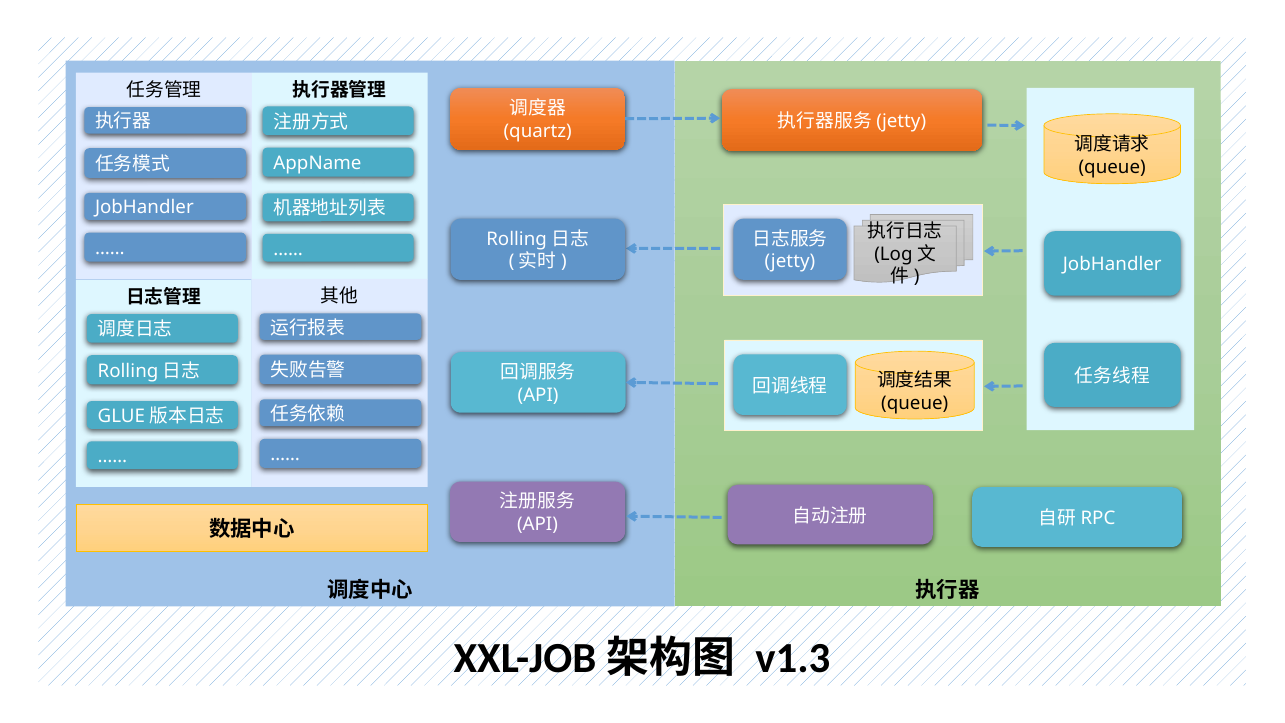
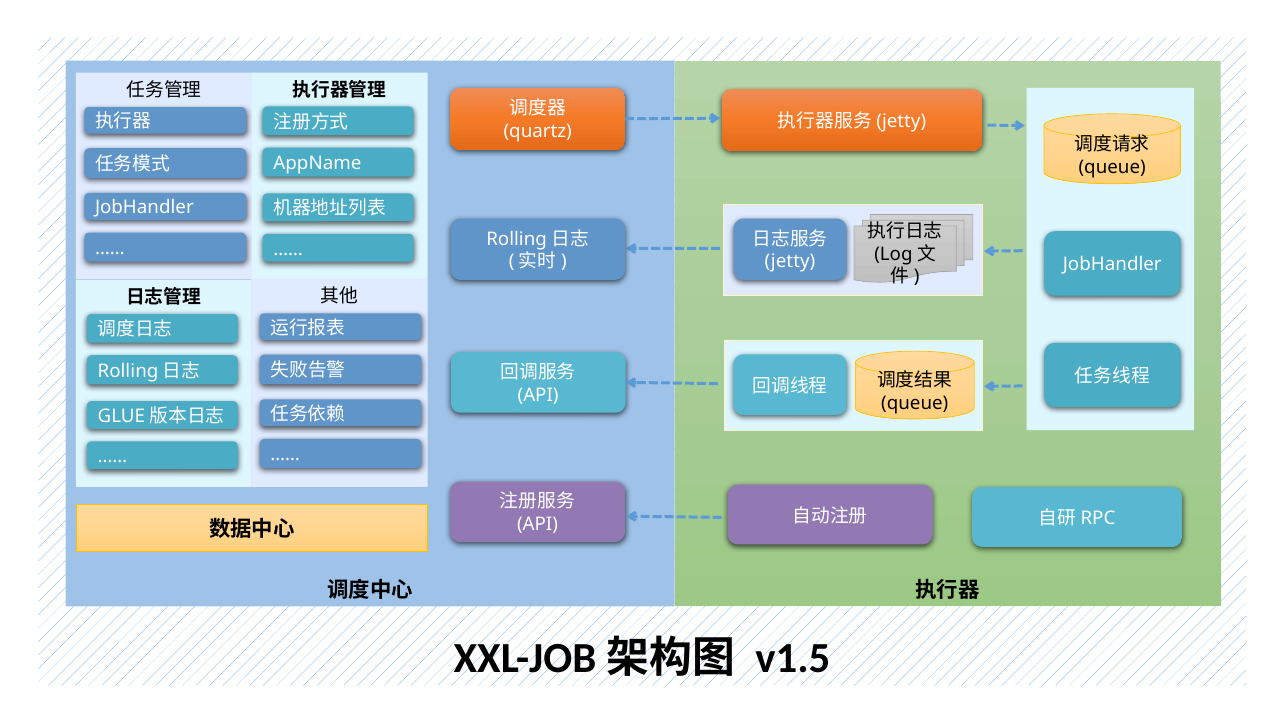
v1.3: v1.3 -> v1.5
